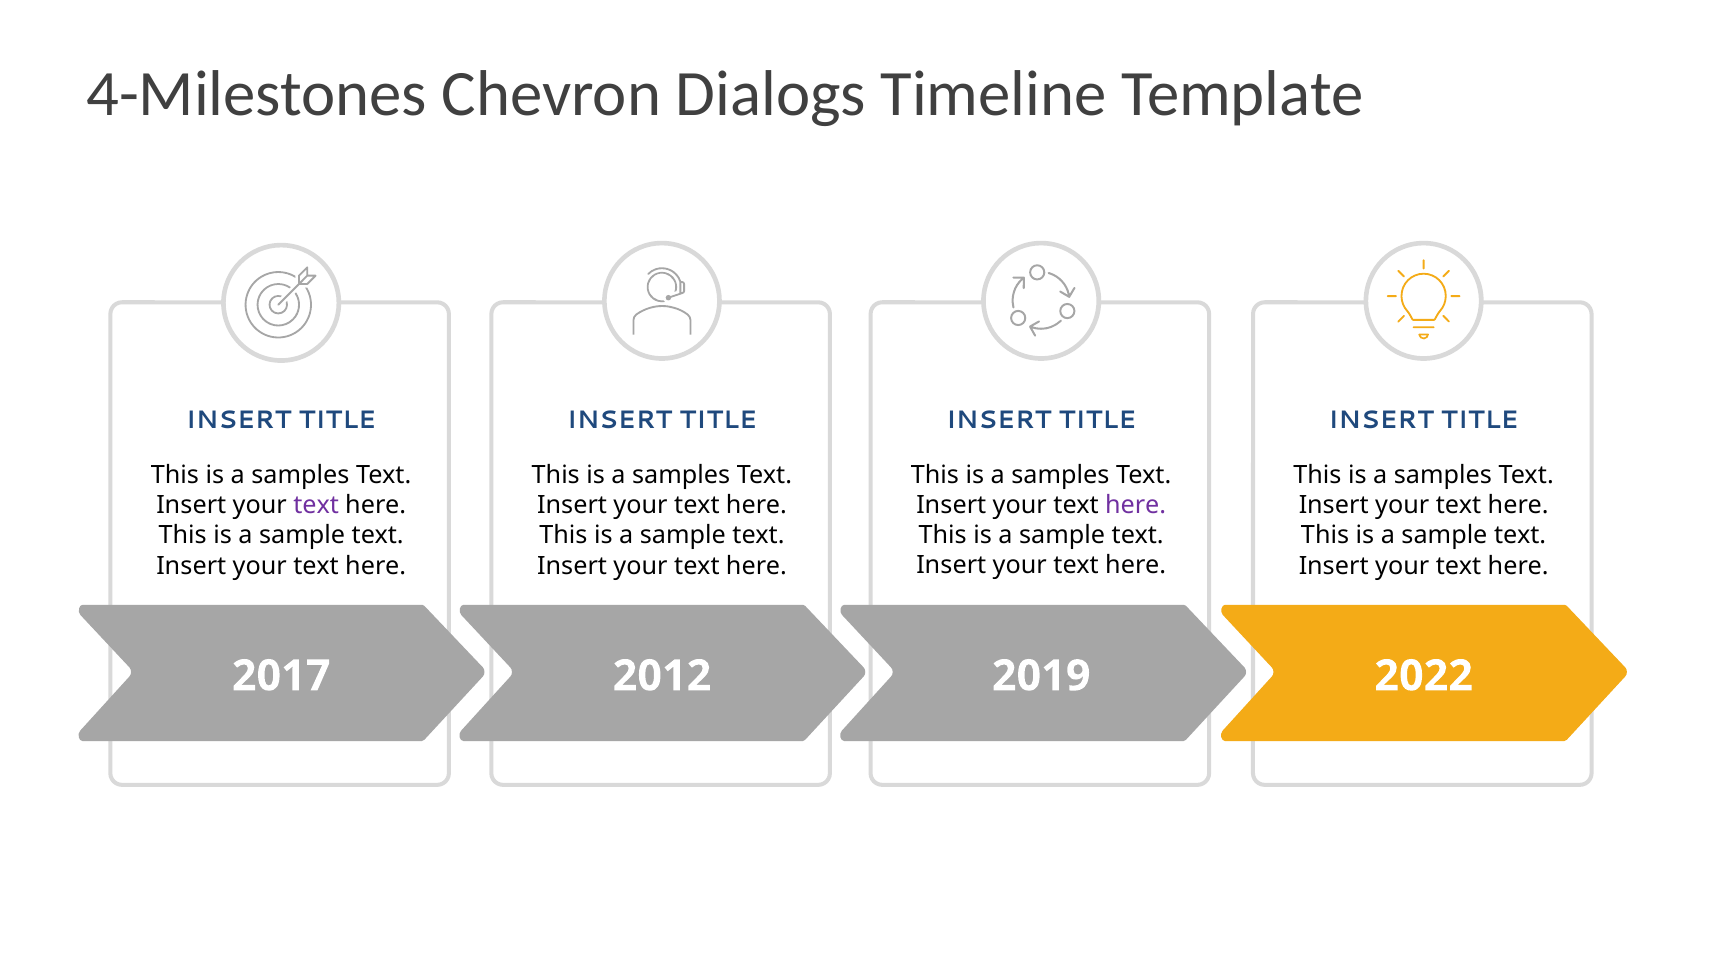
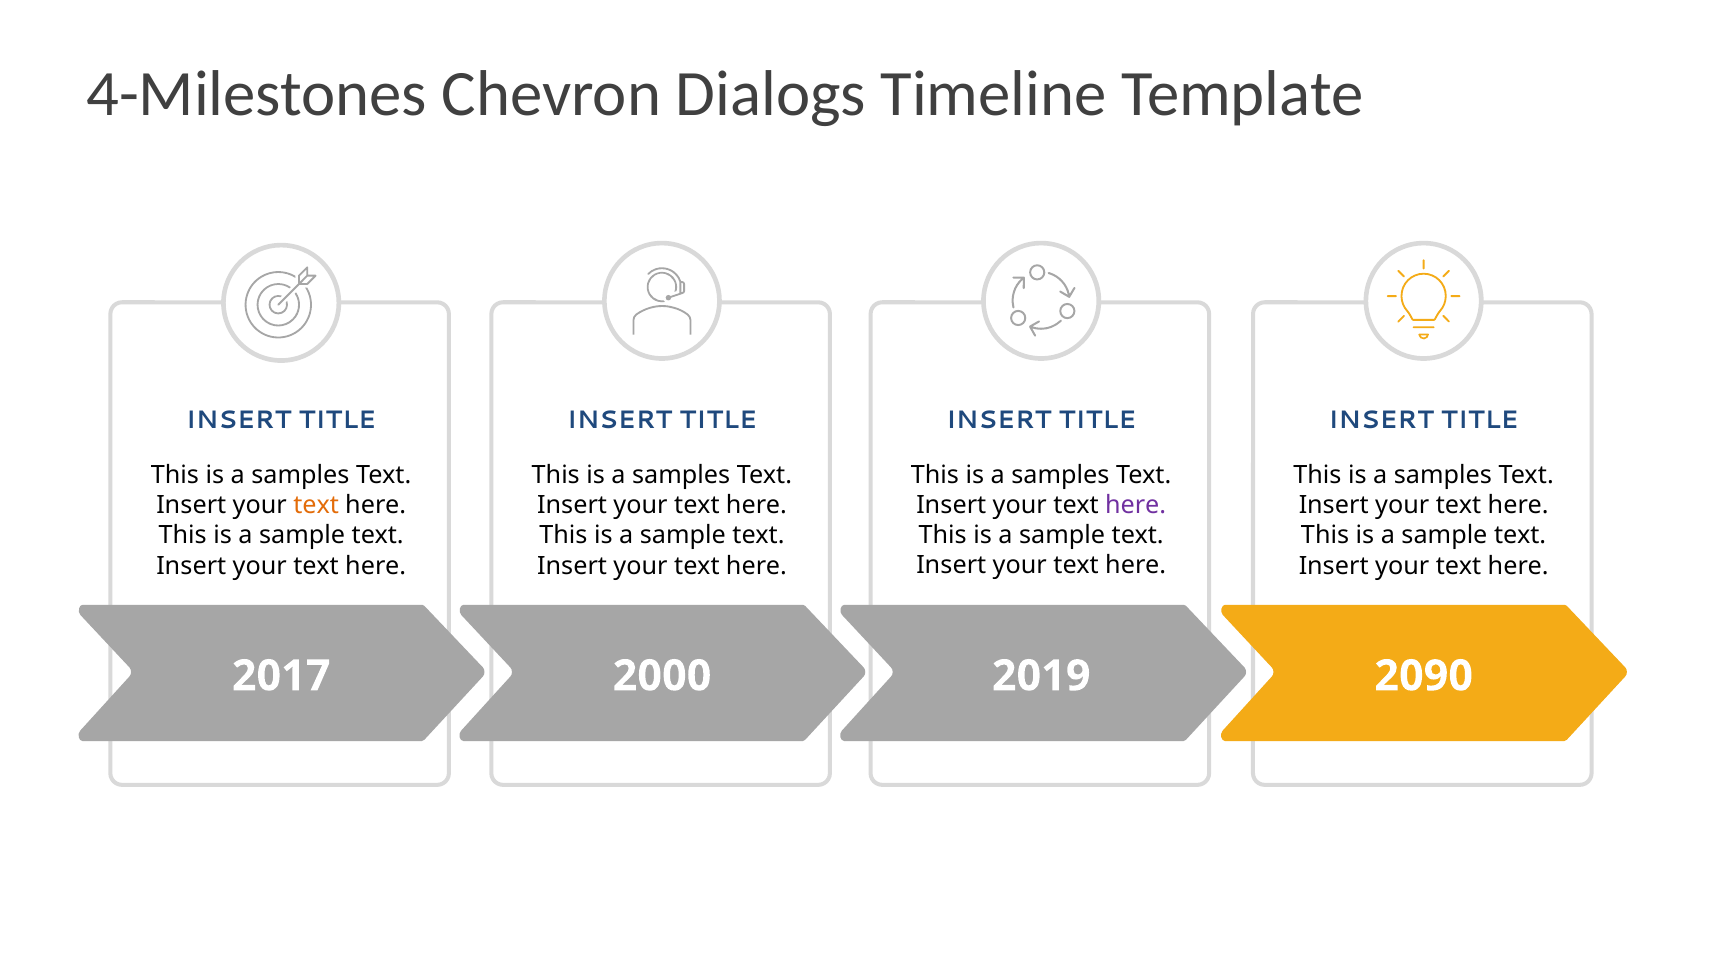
text at (316, 505) colour: purple -> orange
2012: 2012 -> 2000
2022: 2022 -> 2090
